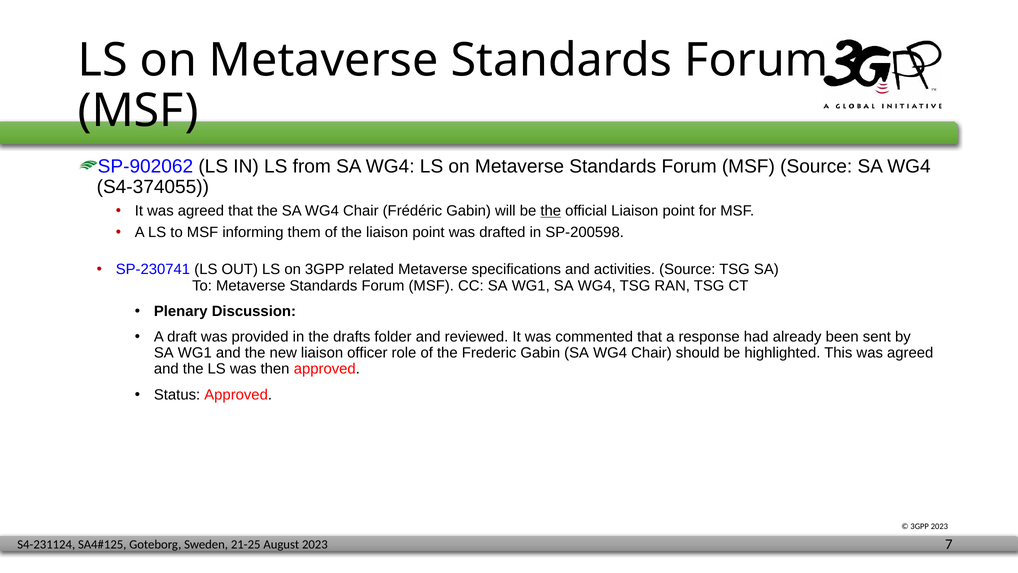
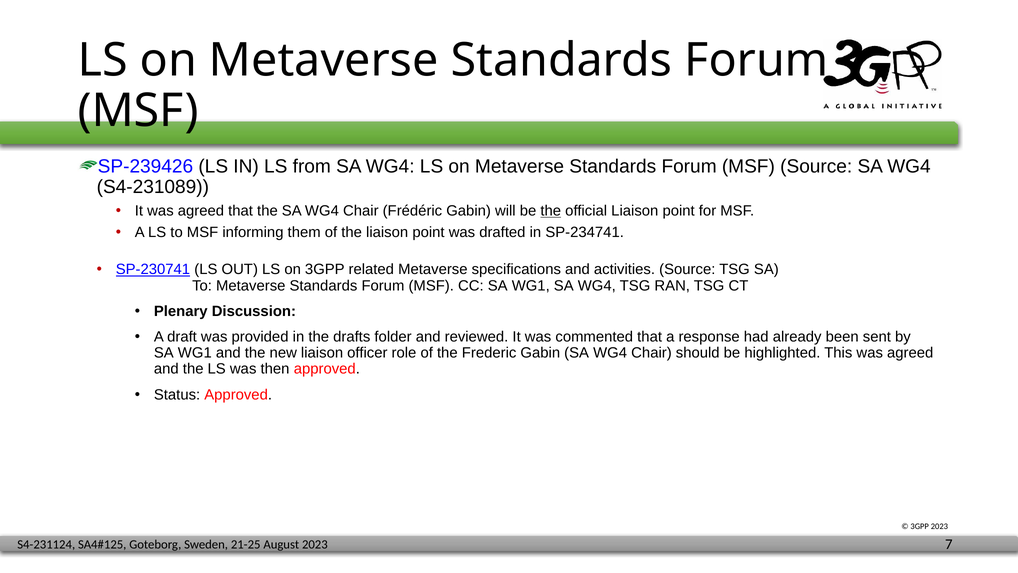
SP-902062: SP-902062 -> SP-239426
S4-374055: S4-374055 -> S4-231089
SP-200598: SP-200598 -> SP-234741
SP-230741 underline: none -> present
